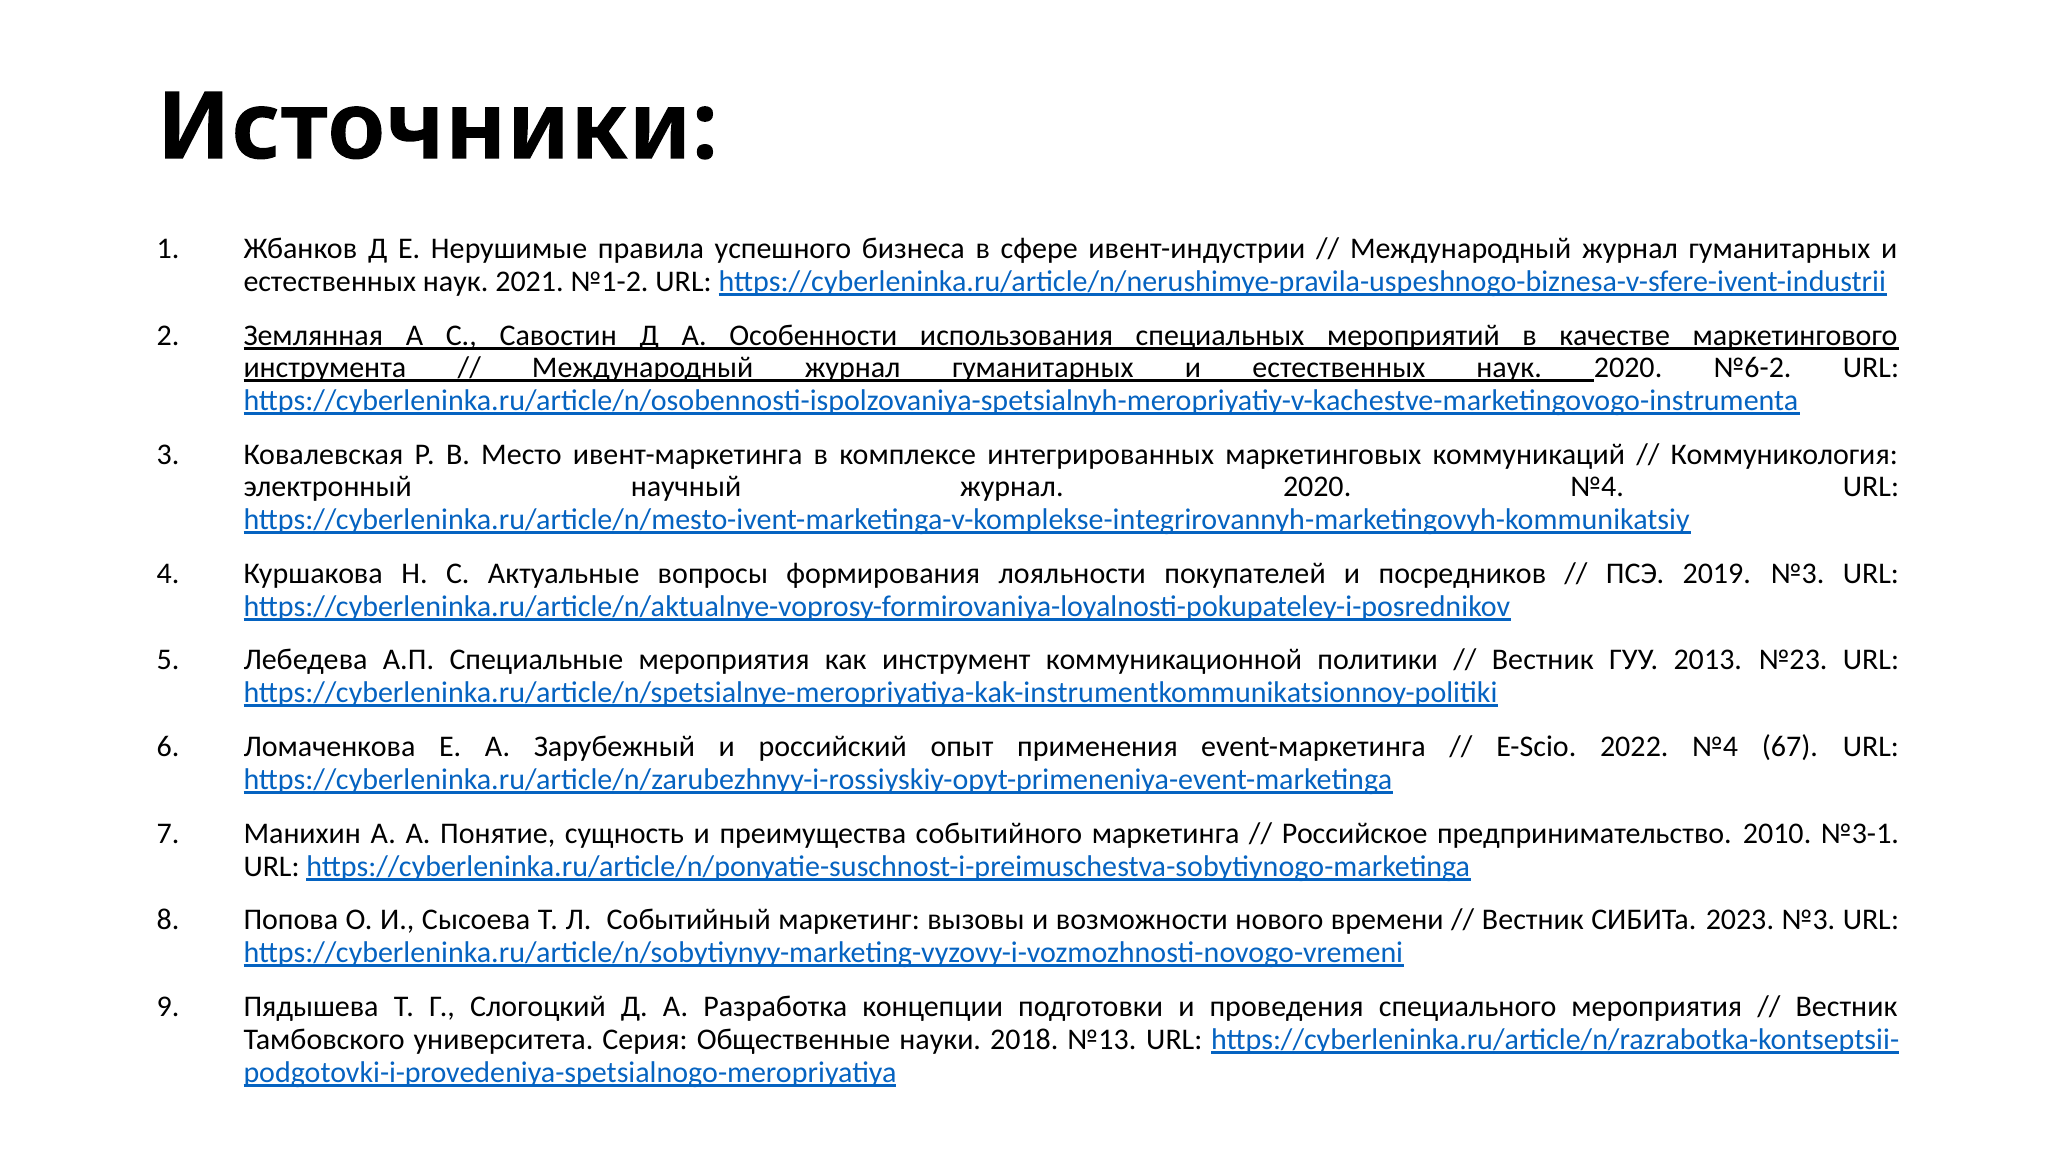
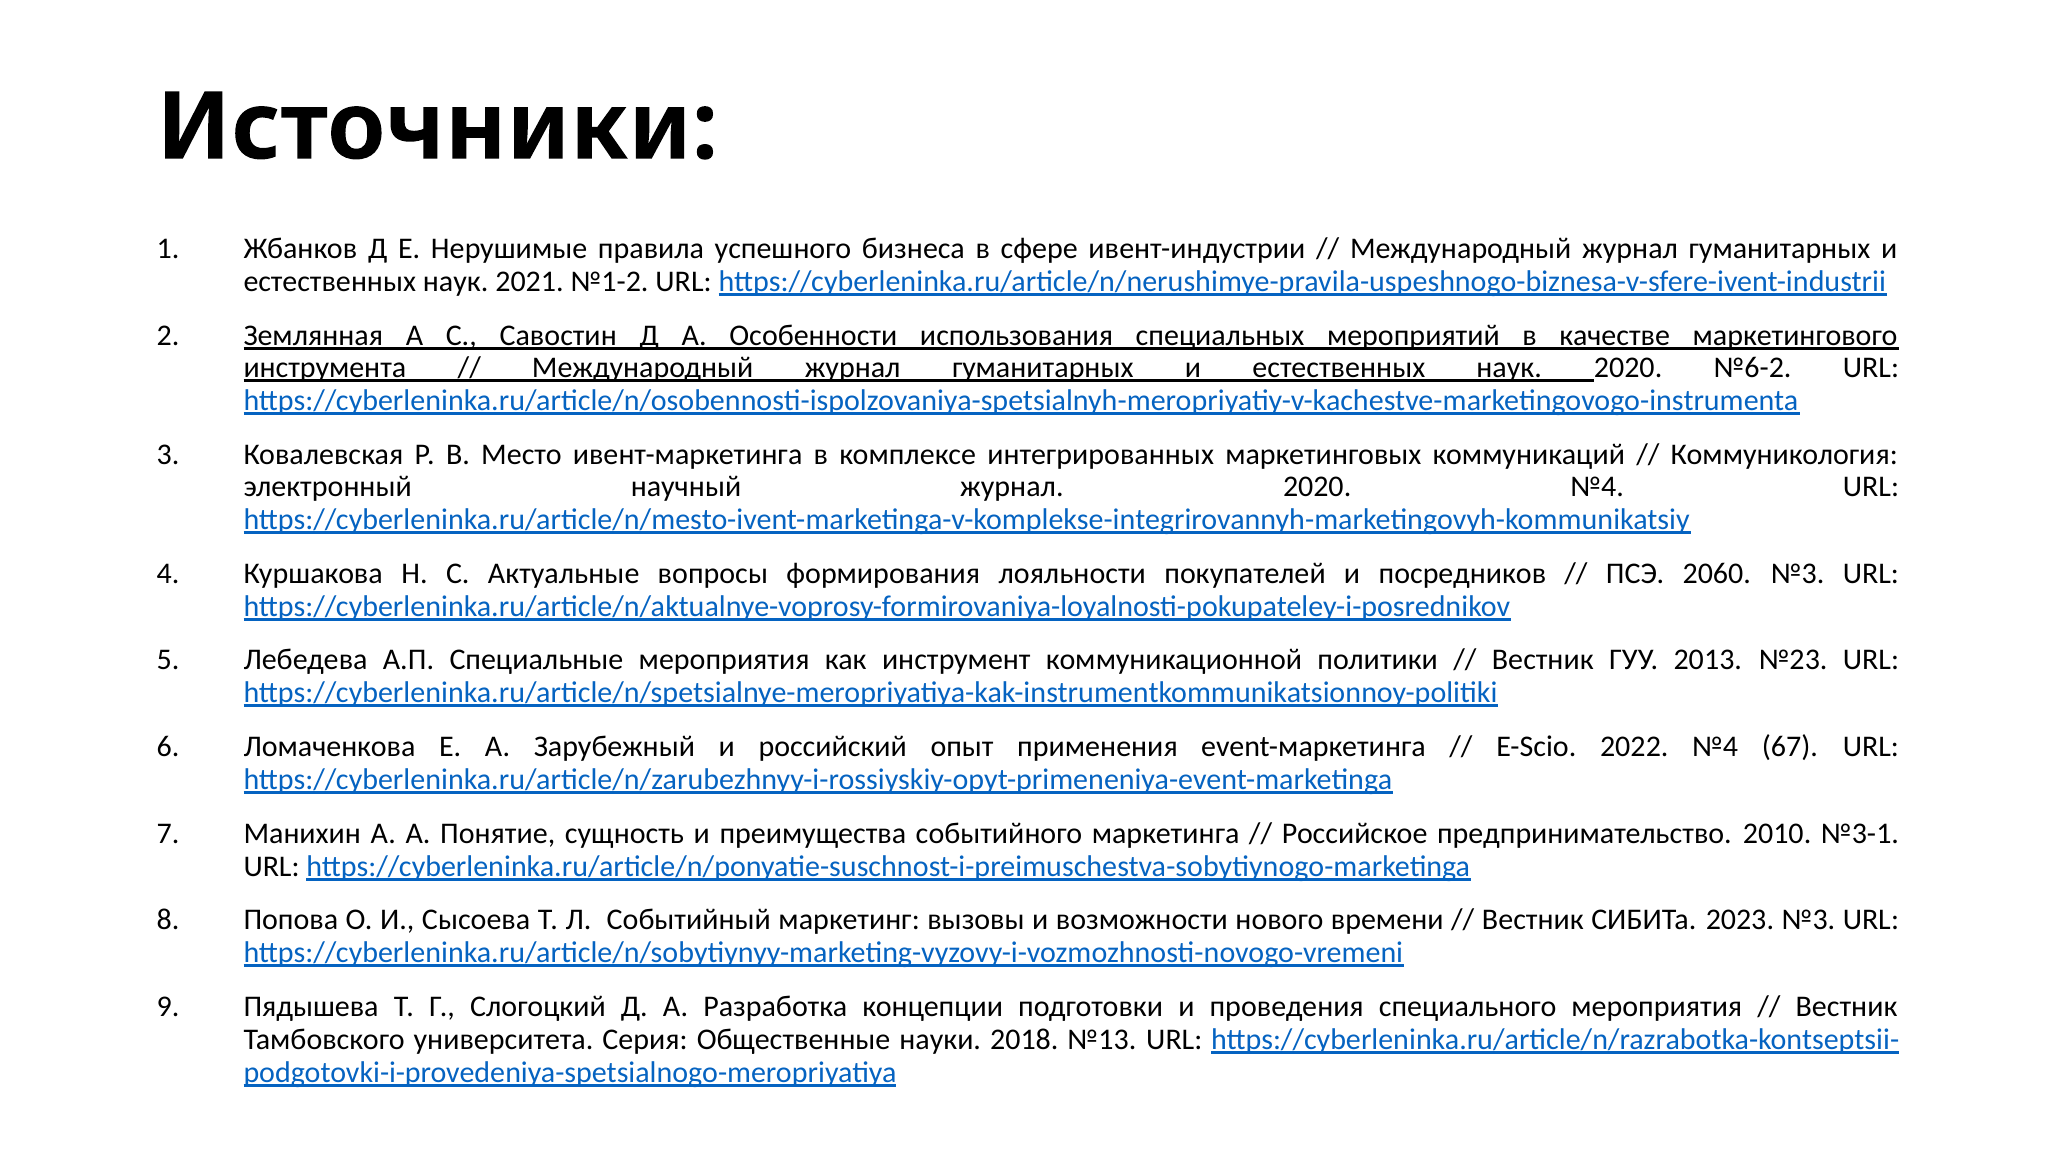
2019: 2019 -> 2060
